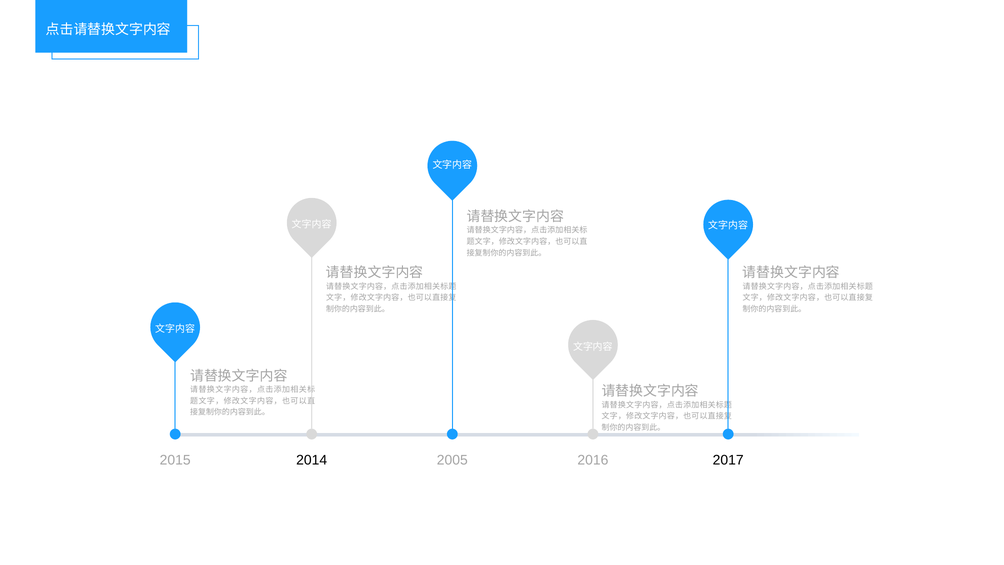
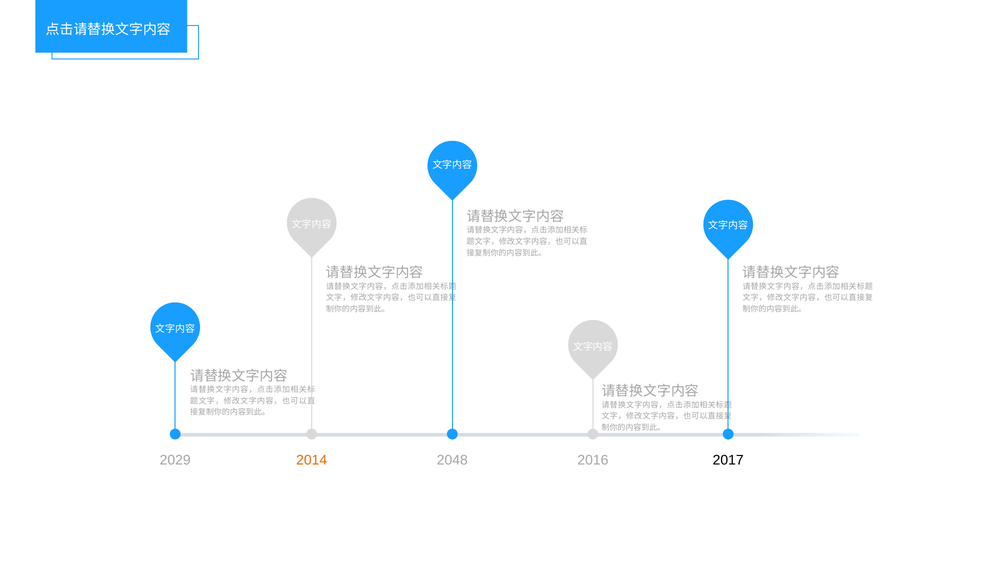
2015: 2015 -> 2029
2014 colour: black -> orange
2005: 2005 -> 2048
